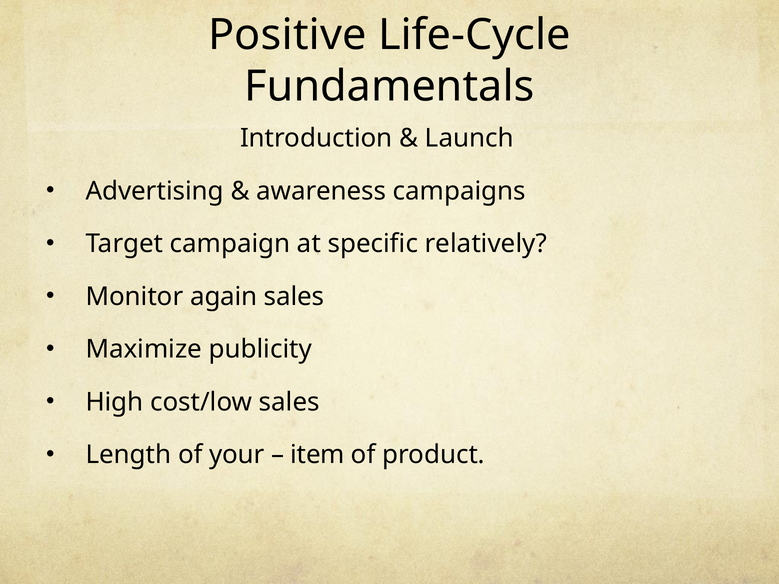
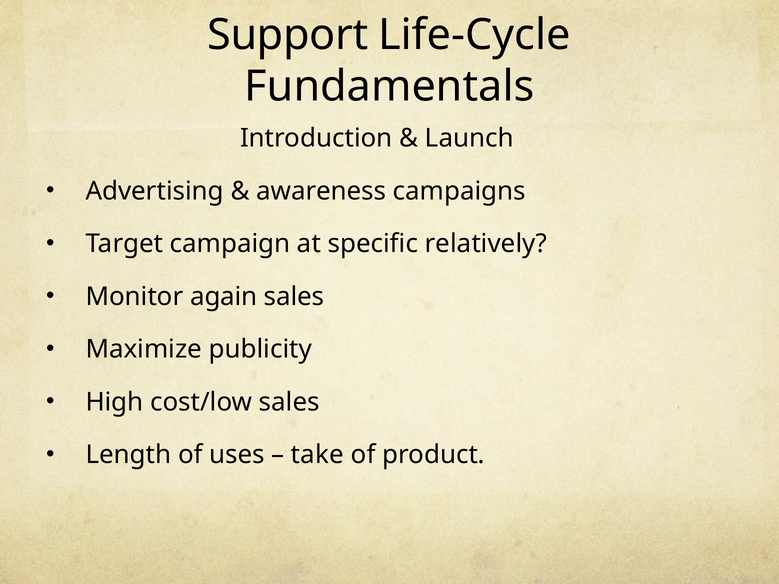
Positive: Positive -> Support
your: your -> uses
item: item -> take
